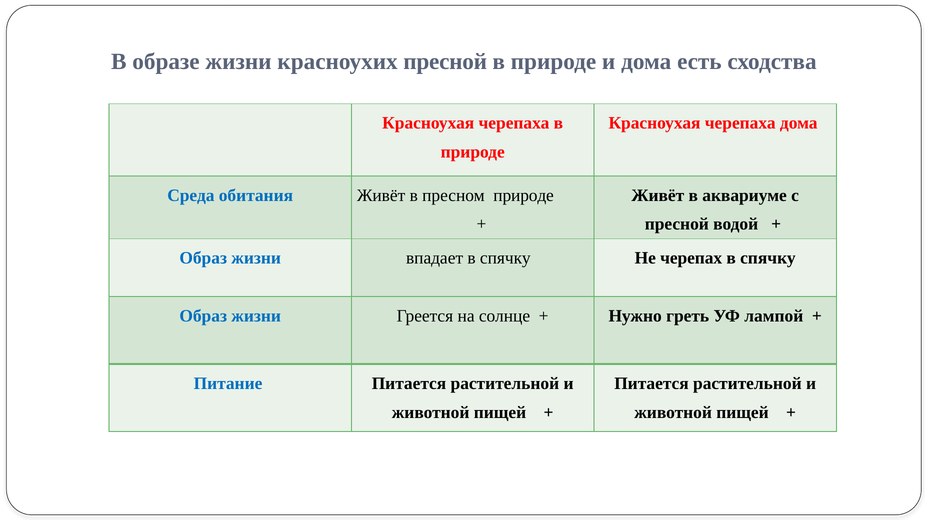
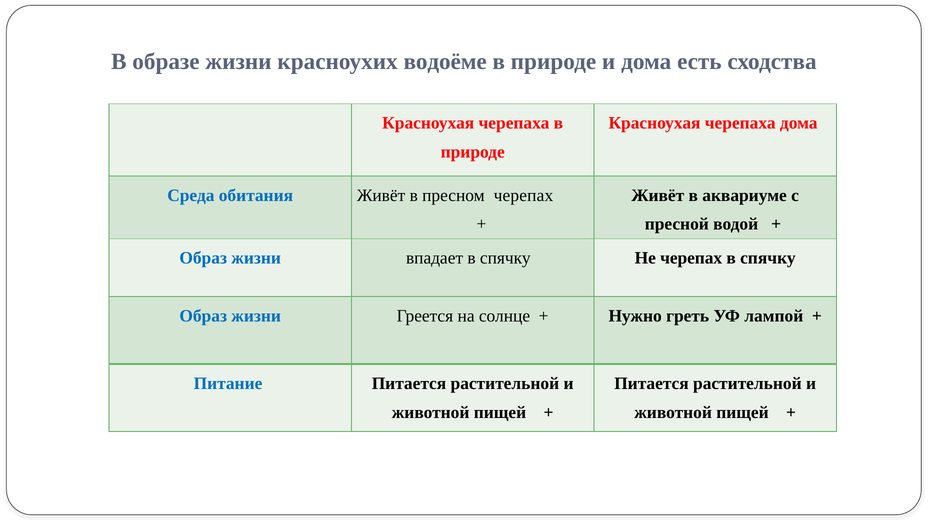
красноухих пресной: пресной -> водоёме
пресном природе: природе -> черепах
